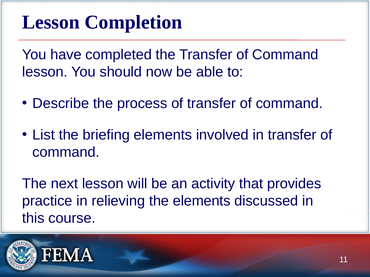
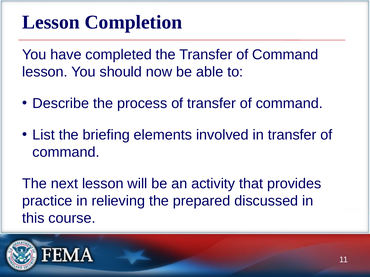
the elements: elements -> prepared
